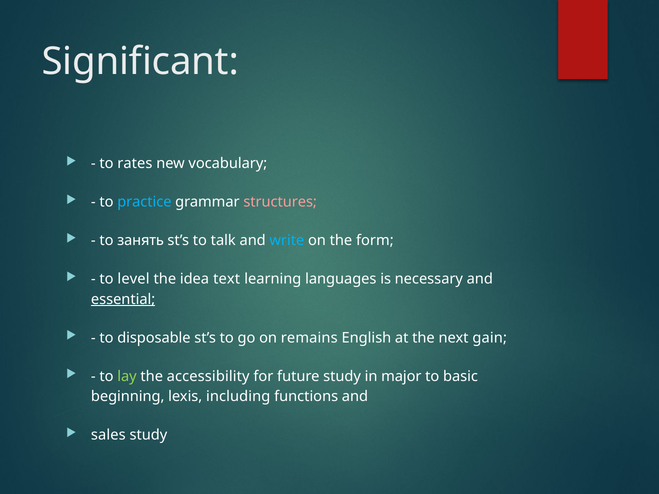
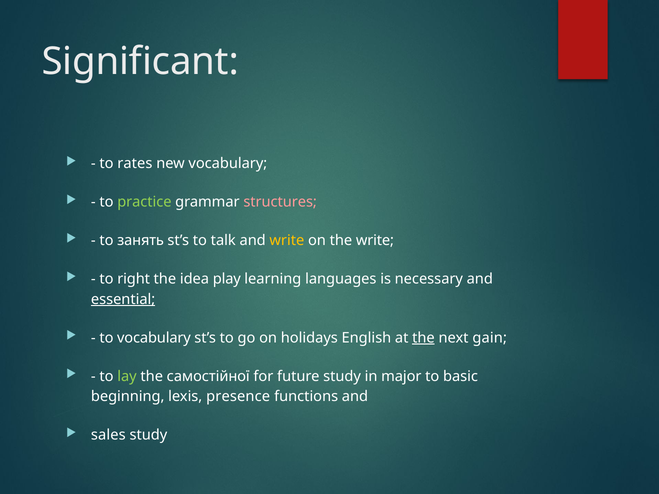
practice colour: light blue -> light green
write at (287, 241) colour: light blue -> yellow
the form: form -> write
level: level -> right
text: text -> play
to disposable: disposable -> vocabulary
remains: remains -> holidays
the at (423, 338) underline: none -> present
accessibility: accessibility -> самостійної
including: including -> presence
